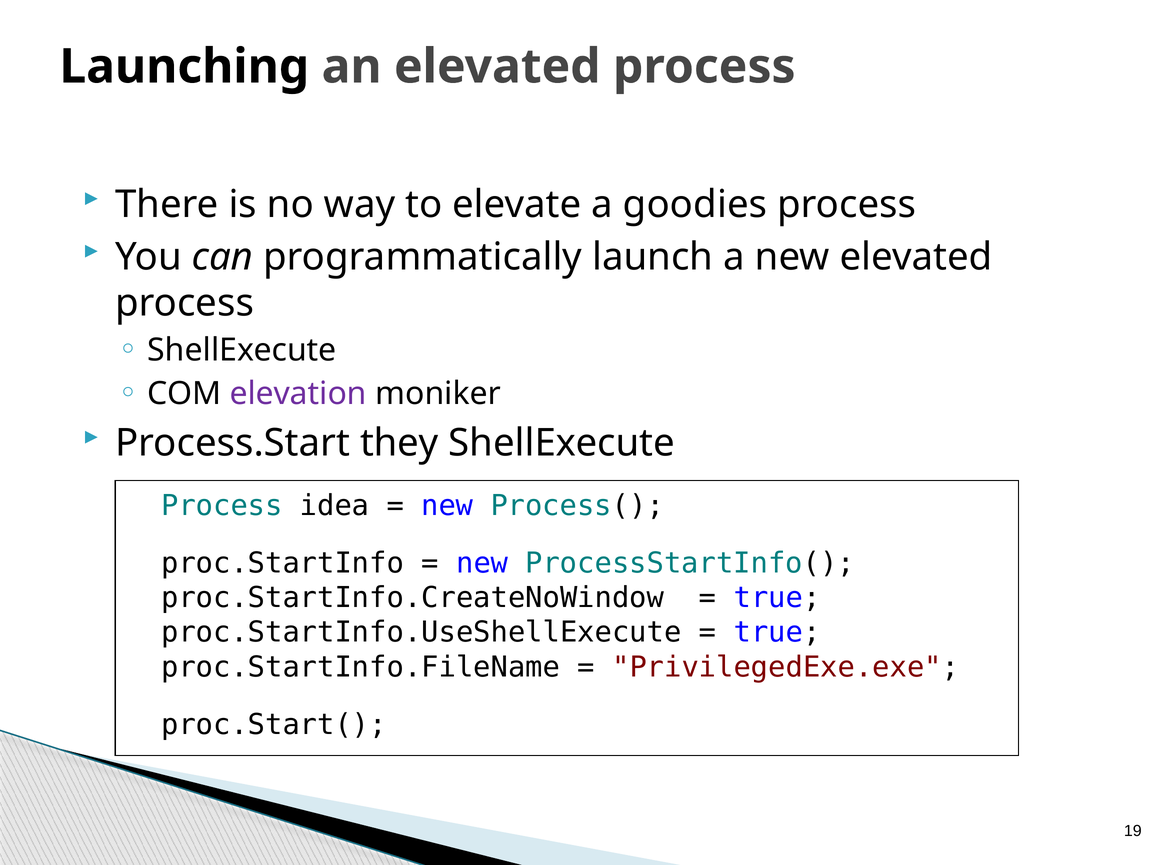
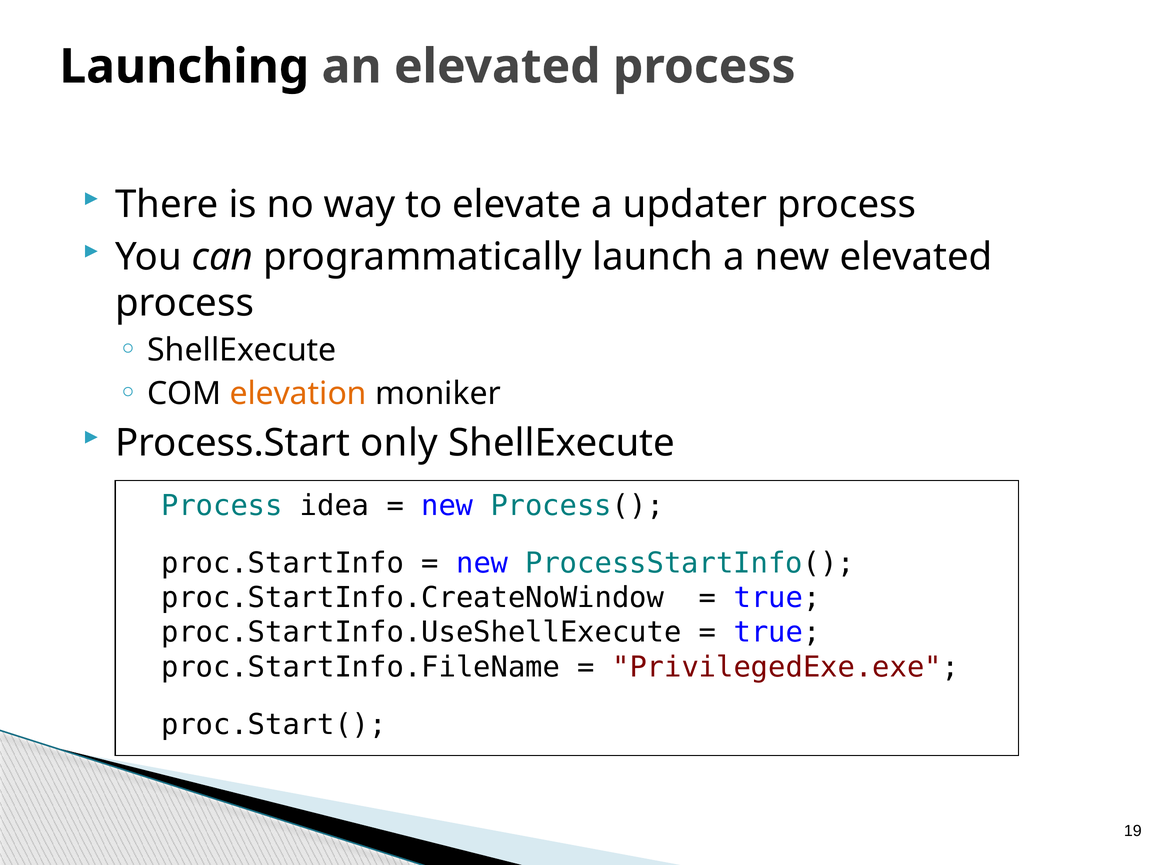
goodies: goodies -> updater
elevation colour: purple -> orange
they: they -> only
